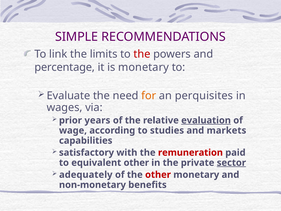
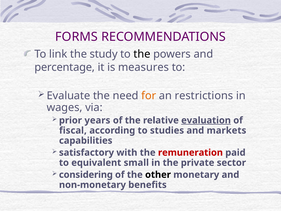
SIMPLE: SIMPLE -> FORMS
limits: limits -> study
the at (142, 54) colour: red -> black
is monetary: monetary -> measures
perquisites: perquisites -> restrictions
wage: wage -> fiscal
equivalent other: other -> small
sector underline: present -> none
adequately: adequately -> considering
other at (158, 175) colour: red -> black
